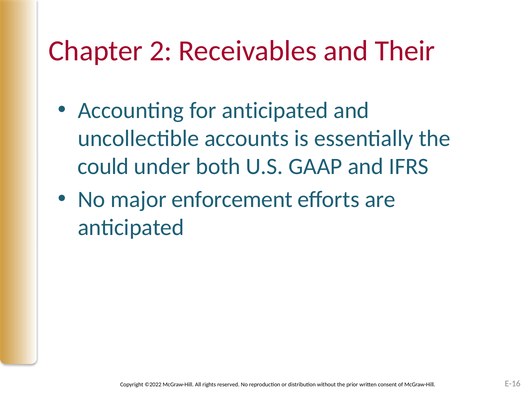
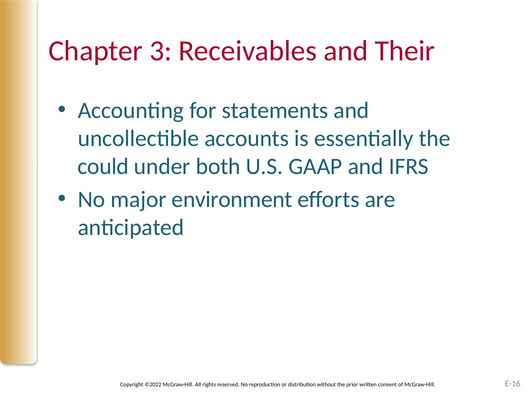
2: 2 -> 3
for anticipated: anticipated -> statements
enforcement: enforcement -> environment
